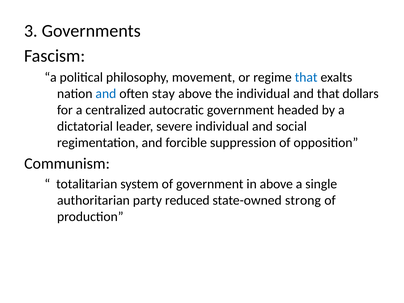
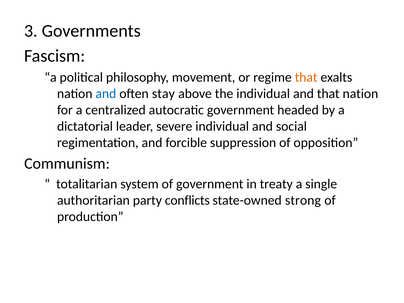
that at (306, 77) colour: blue -> orange
that dollars: dollars -> nation
in above: above -> treaty
reduced: reduced -> conflicts
